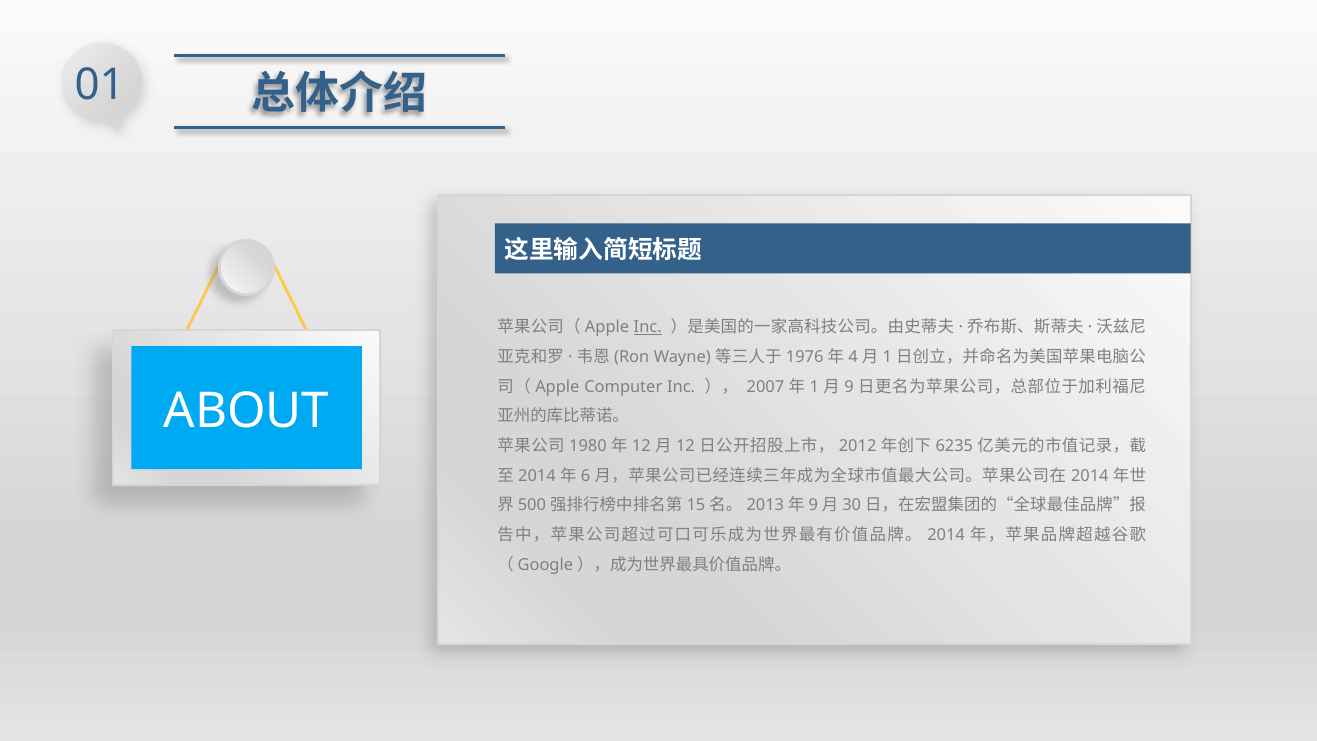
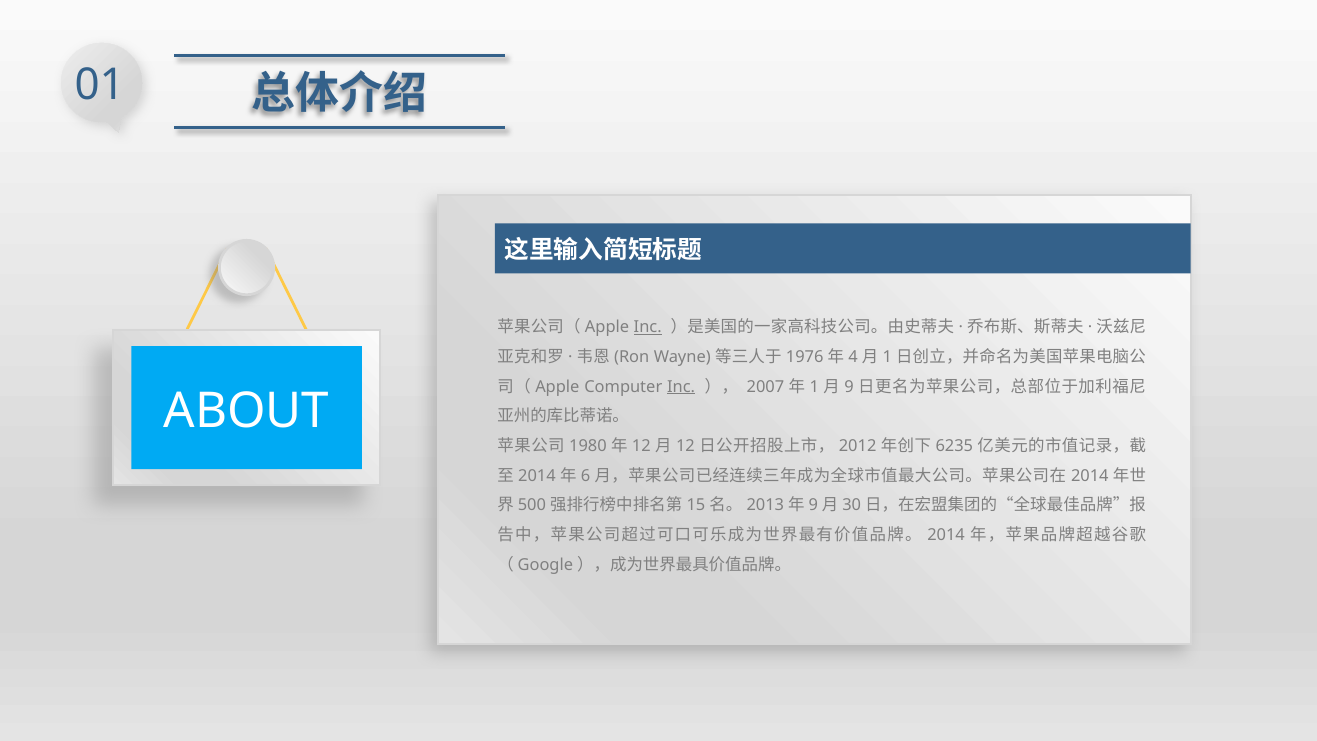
Inc at (681, 387) underline: none -> present
